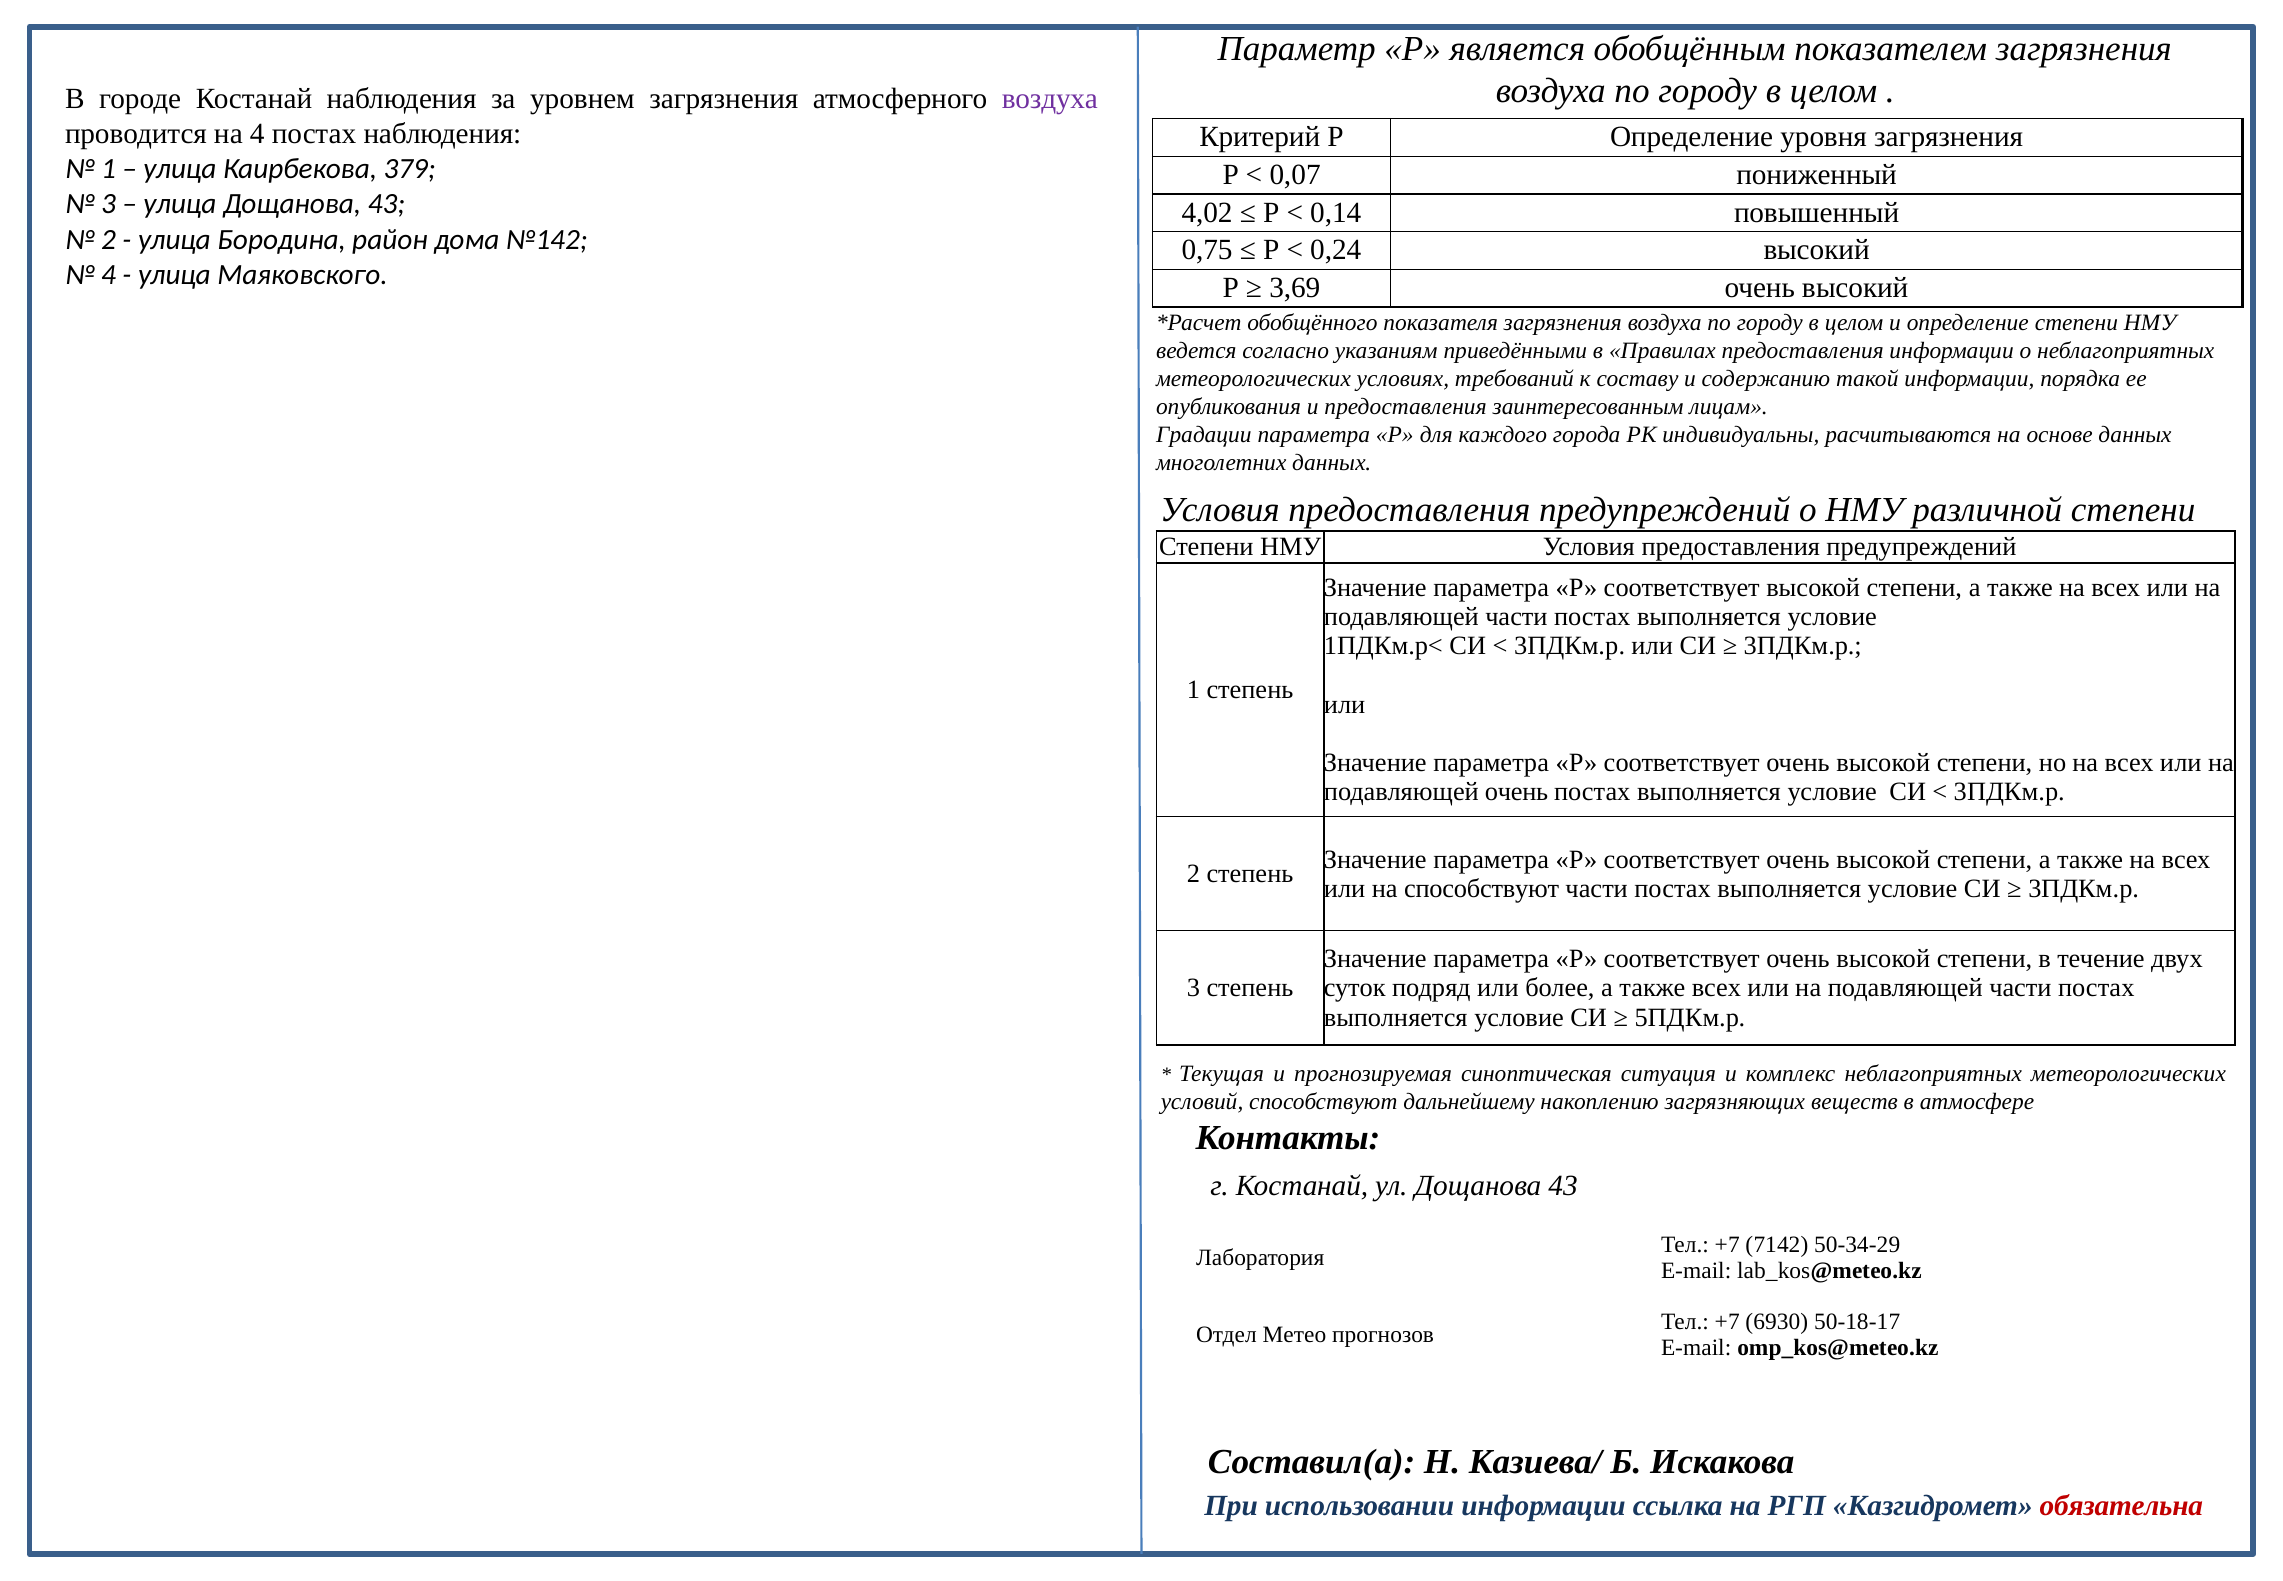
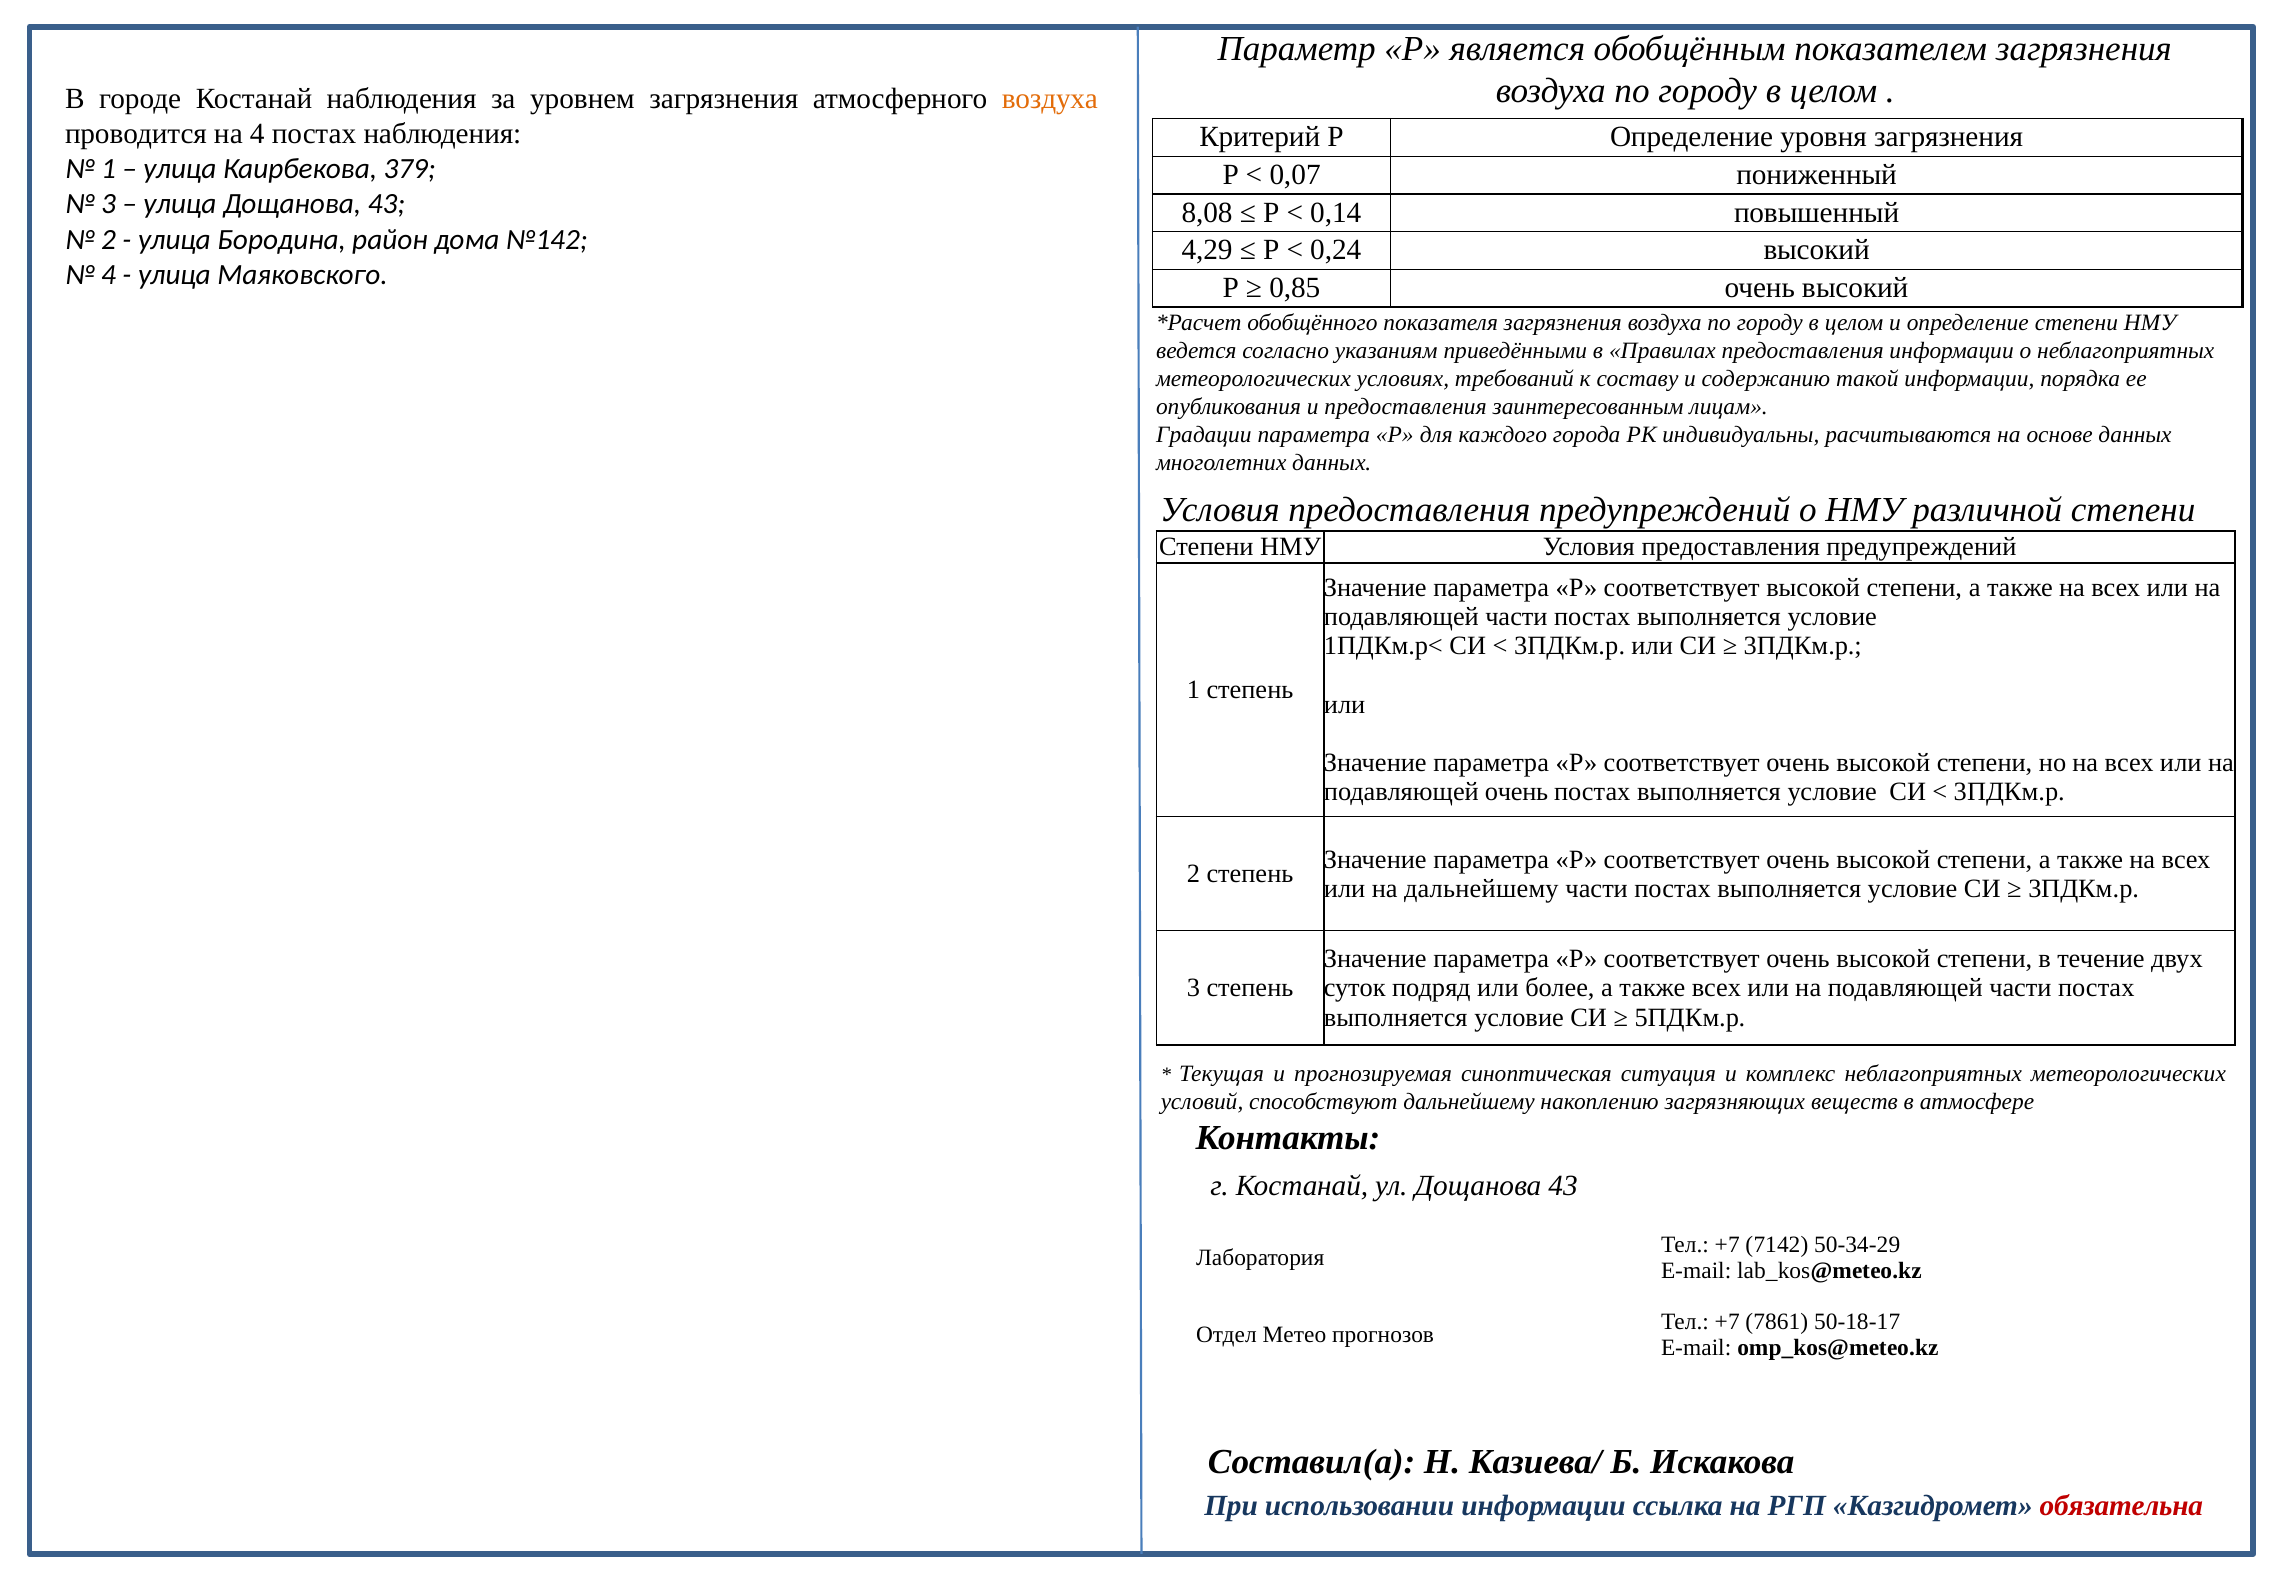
воздуха at (1050, 99) colour: purple -> orange
4,02: 4,02 -> 8,08
0,75: 0,75 -> 4,29
3,69: 3,69 -> 0,85
на способствуют: способствуют -> дальнейшему
6930: 6930 -> 7861
